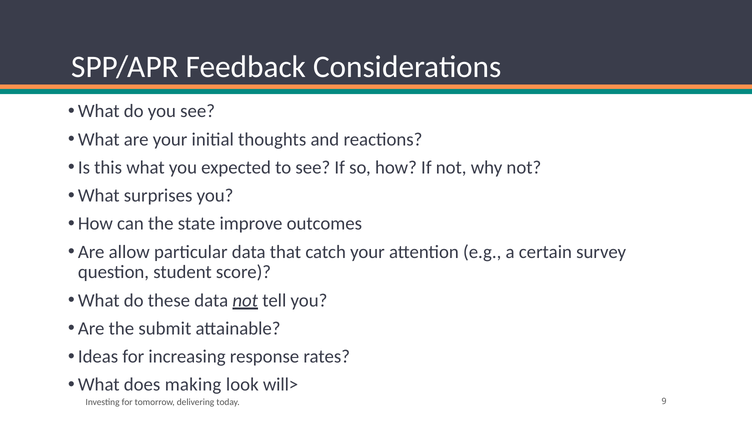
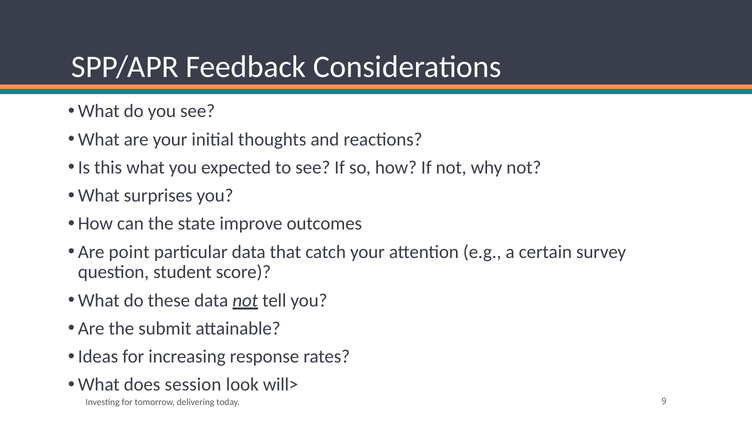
allow: allow -> point
making: making -> session
